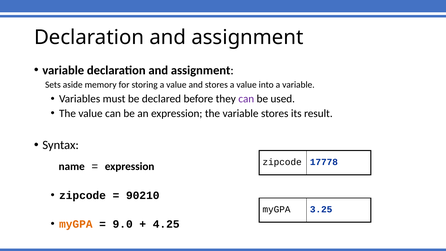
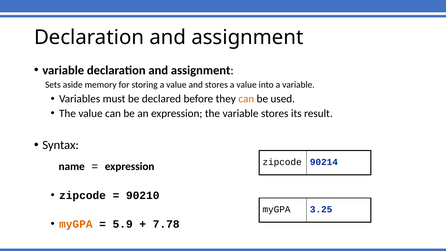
can at (246, 99) colour: purple -> orange
17778: 17778 -> 90214
9.0: 9.0 -> 5.9
4.25: 4.25 -> 7.78
